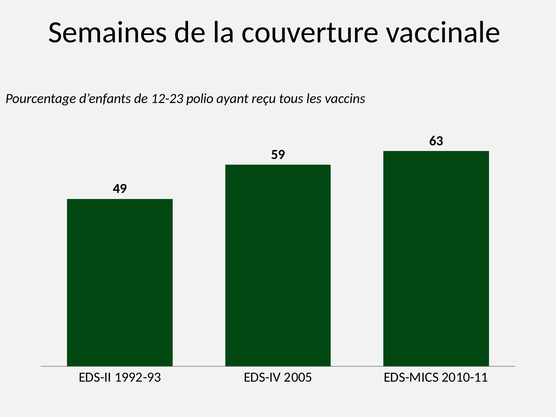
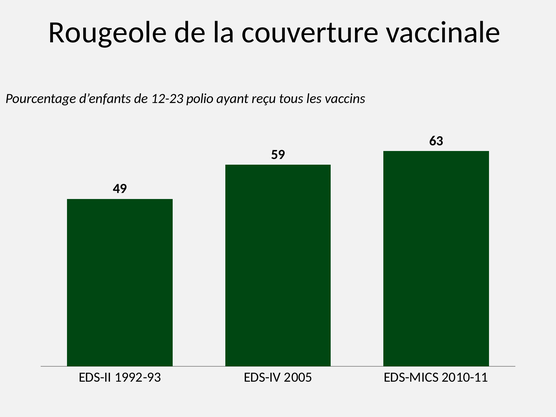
Semaines: Semaines -> Rougeole
